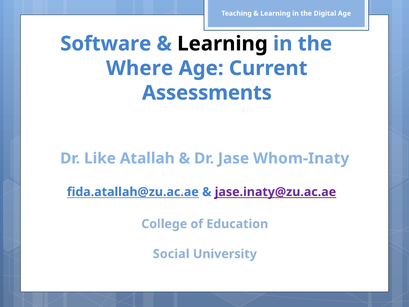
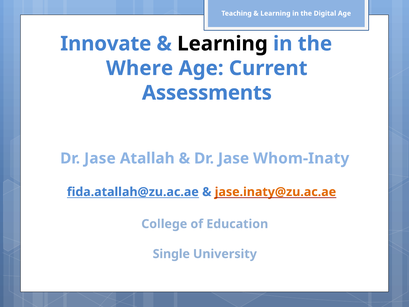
Software: Software -> Innovate
Like at (100, 158): Like -> Jase
jase.inaty@zu.ac.ae colour: purple -> orange
Social: Social -> Single
